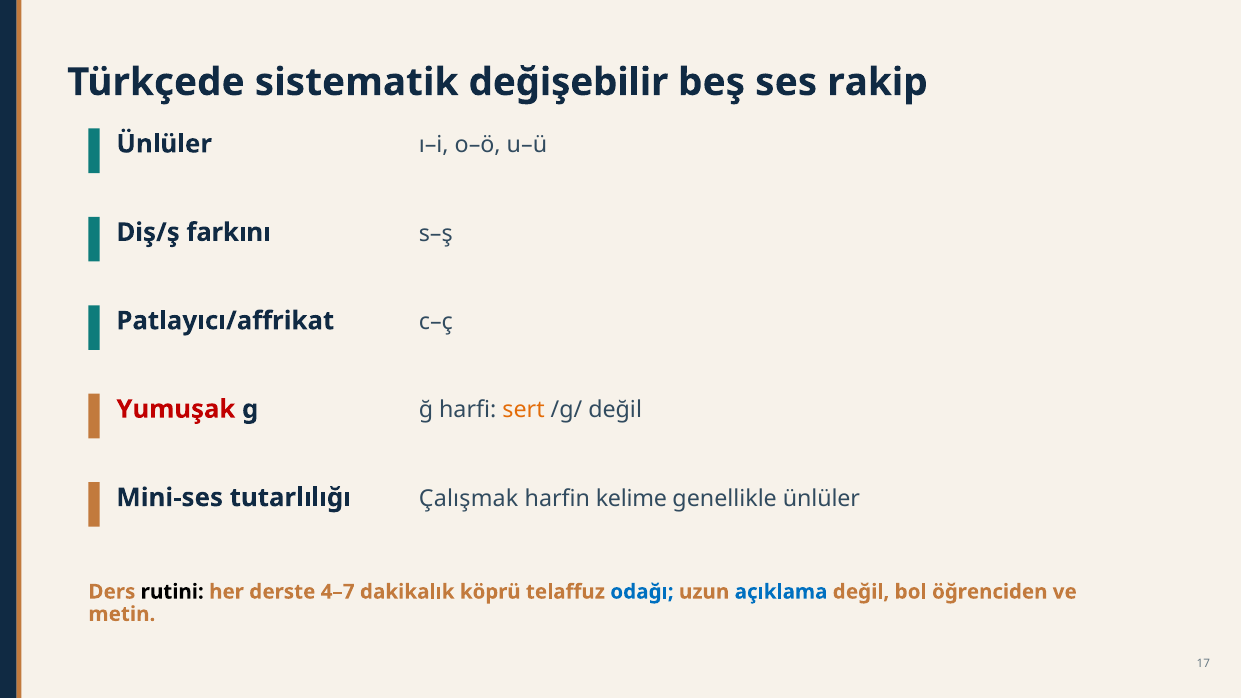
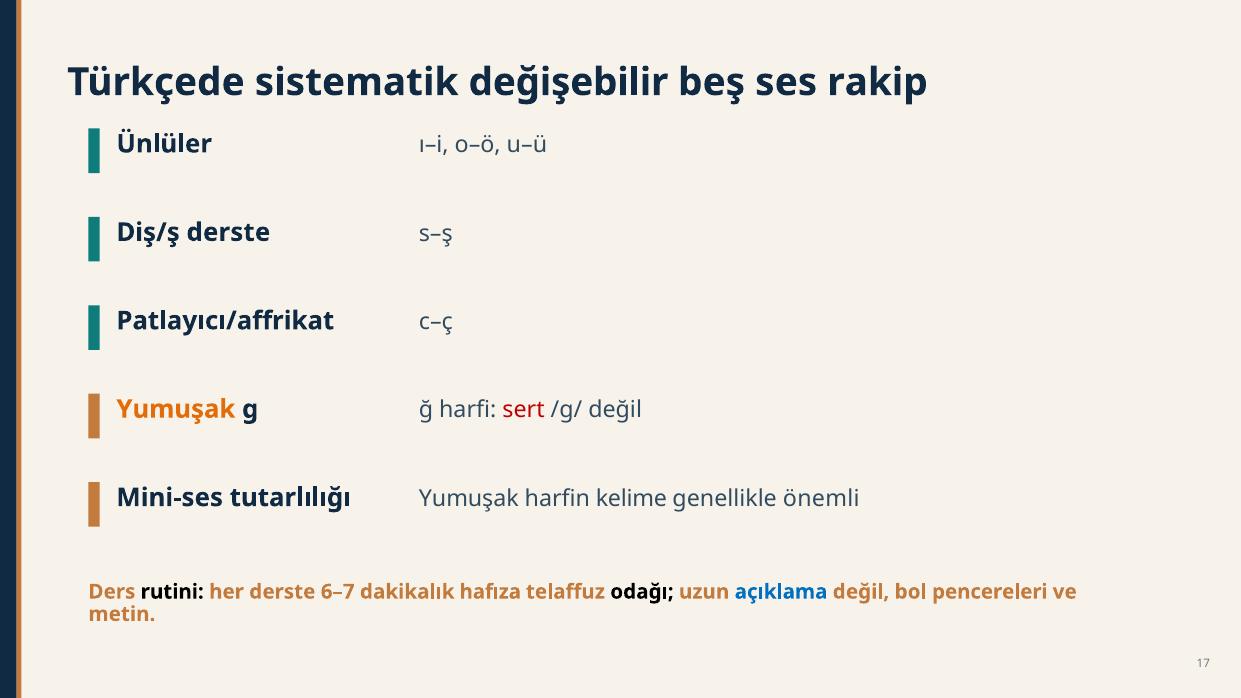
Diş/ş farkını: farkını -> derste
Yumuşak at (176, 409) colour: red -> orange
sert colour: orange -> red
tutarlılığı Çalışmak: Çalışmak -> Yumuşak
genellikle ünlüler: ünlüler -> önemli
4–7: 4–7 -> 6–7
köprü: köprü -> hafıza
odağı colour: blue -> black
öğrenciden: öğrenciden -> pencereleri
